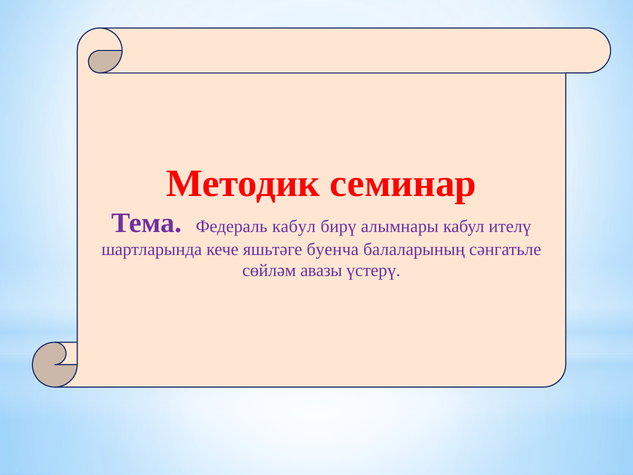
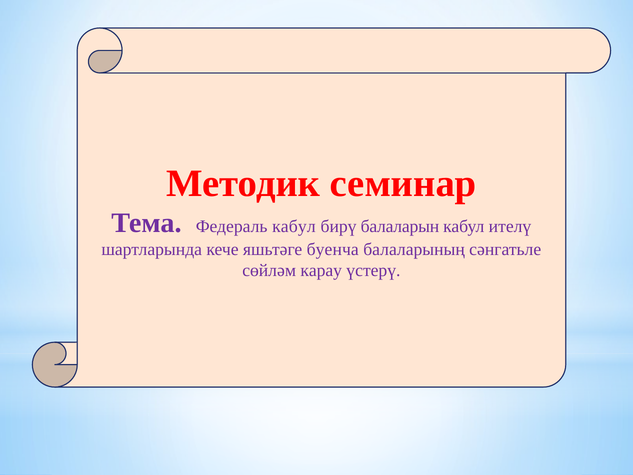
алымнары: алымнары -> балаларын
авазы: авазы -> карау
